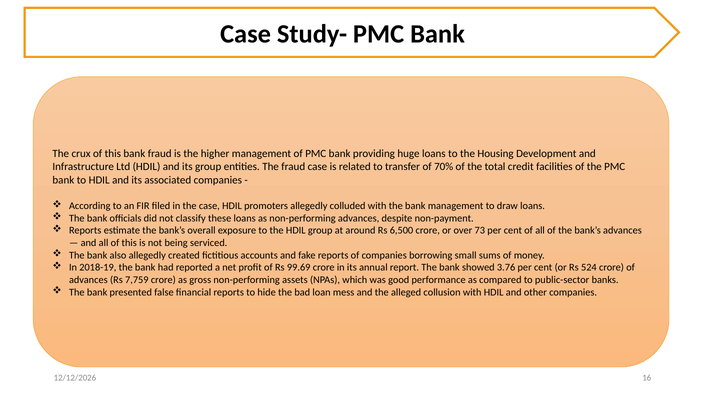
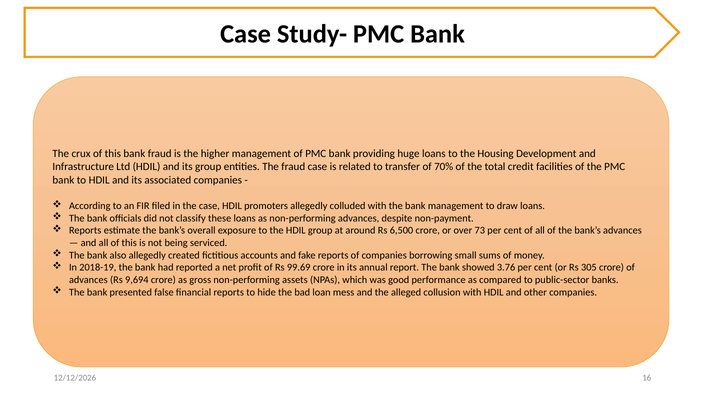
524: 524 -> 305
7,759: 7,759 -> 9,694
